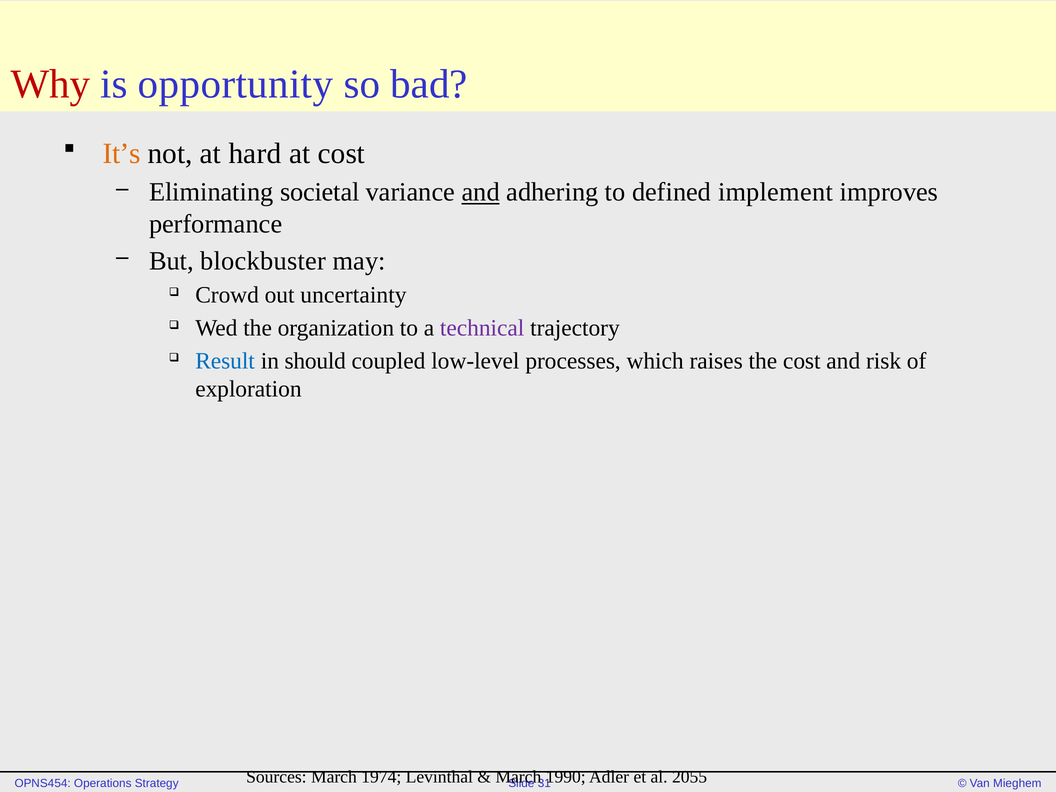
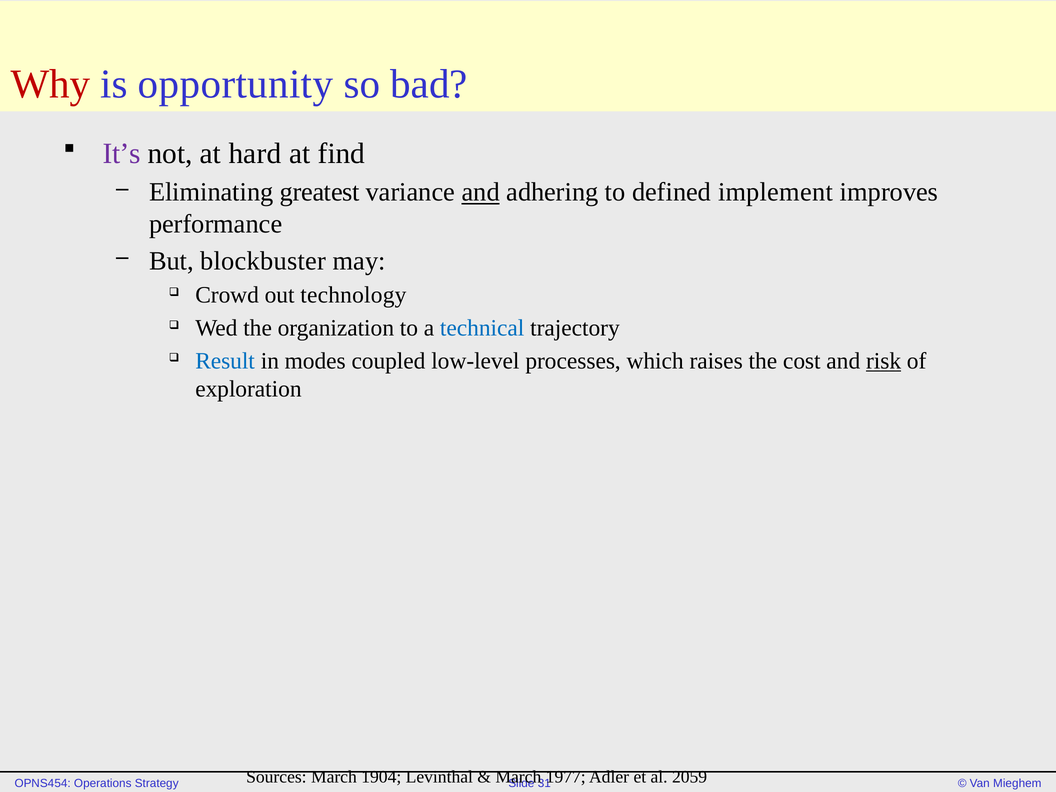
It’s colour: orange -> purple
at cost: cost -> find
societal: societal -> greatest
uncertainty: uncertainty -> technology
technical colour: purple -> blue
should: should -> modes
risk underline: none -> present
1974: 1974 -> 1904
1990: 1990 -> 1977
2055: 2055 -> 2059
